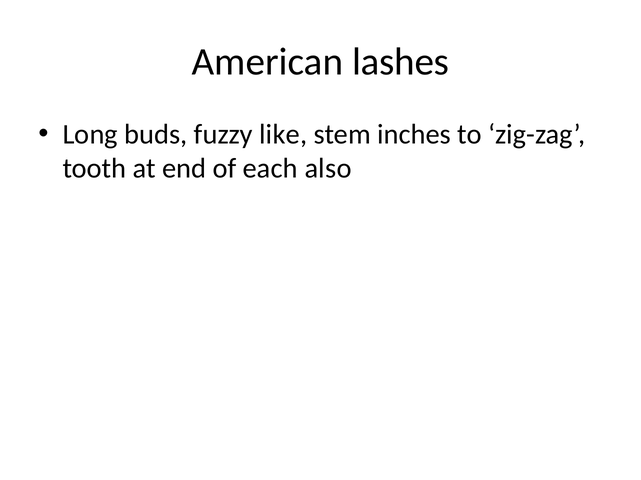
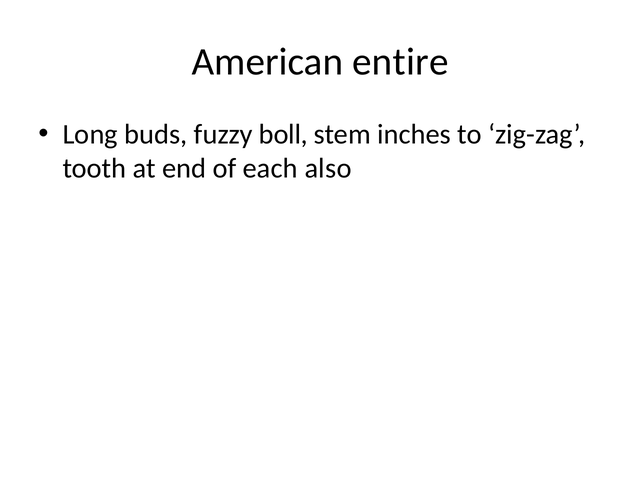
lashes: lashes -> entire
like: like -> boll
